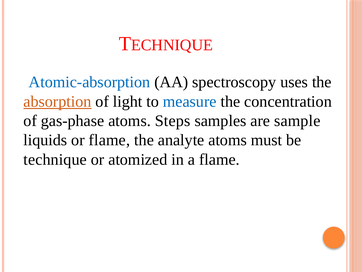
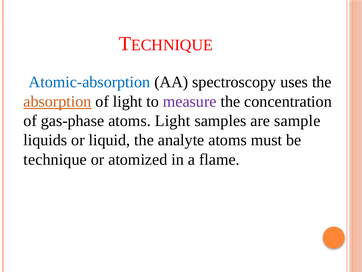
measure colour: blue -> purple
atoms Steps: Steps -> Light
or flame: flame -> liquid
